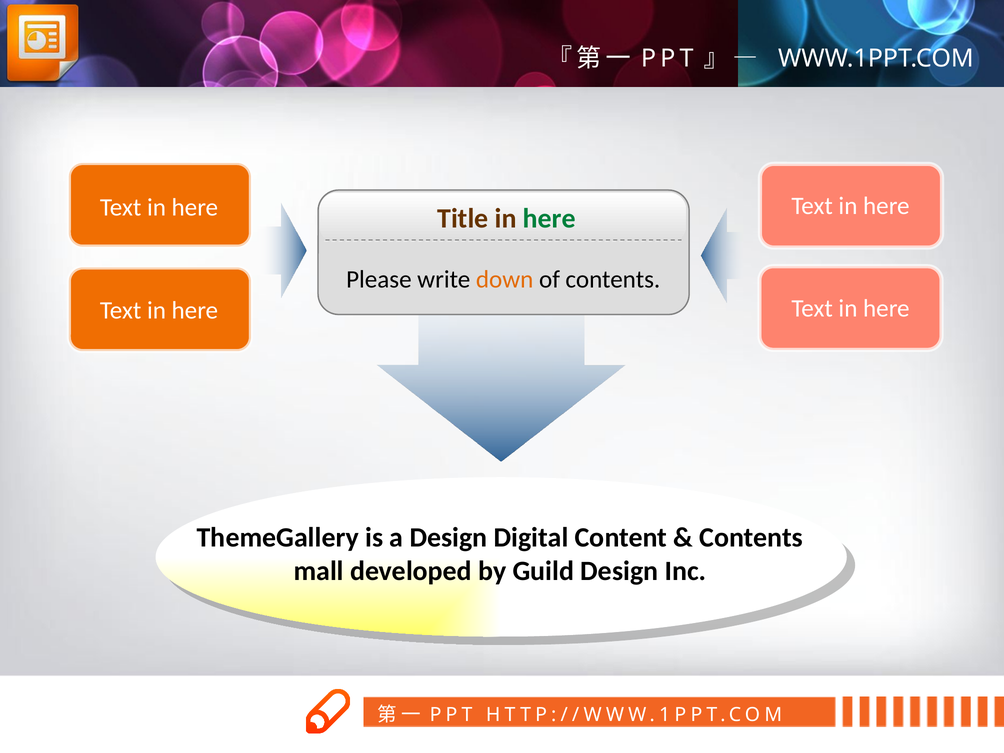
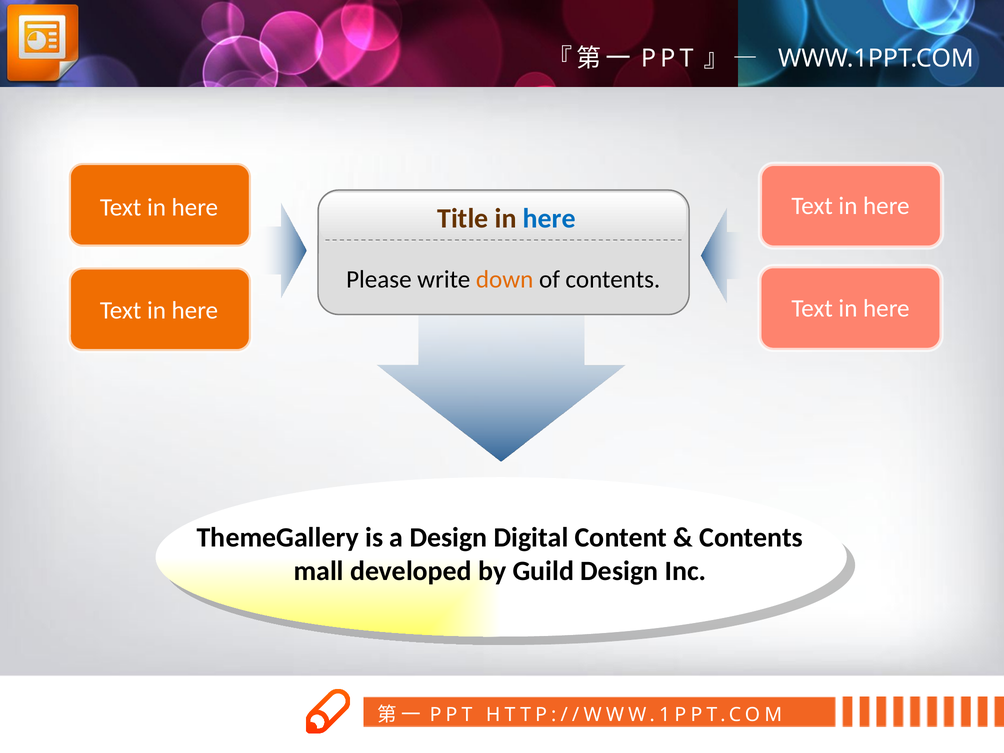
here at (549, 218) colour: green -> blue
